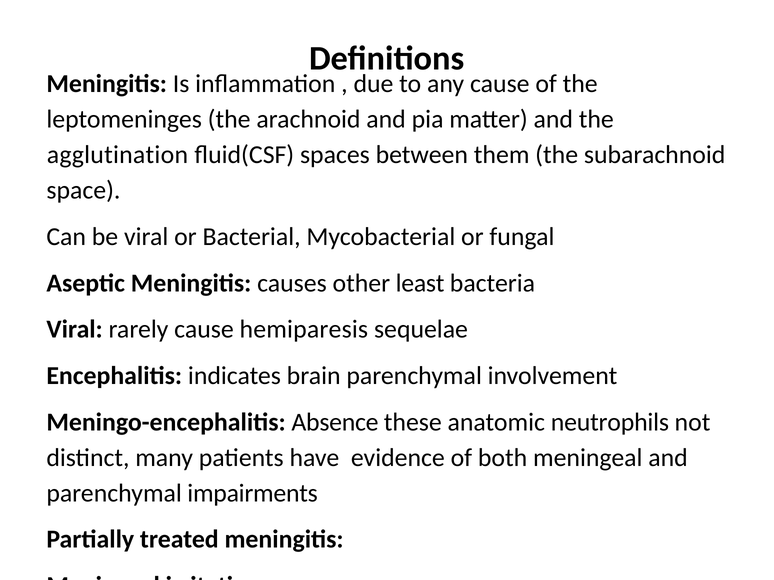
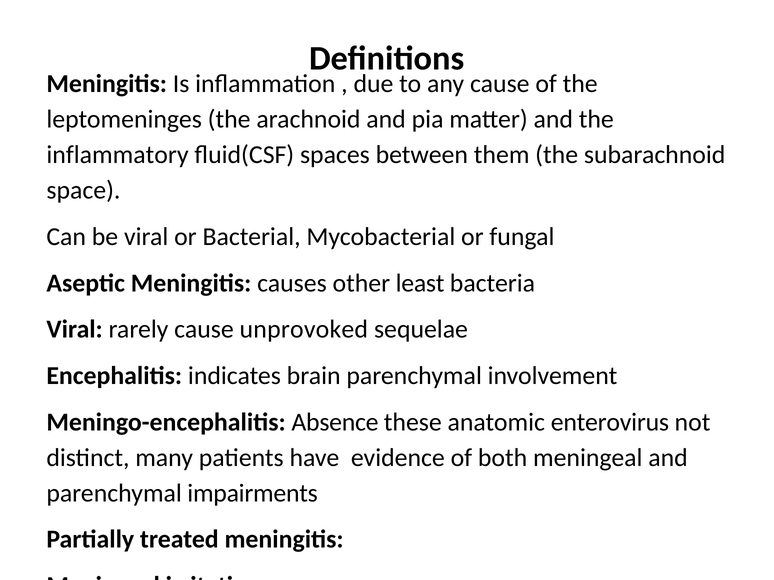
agglutination: agglutination -> inflammatory
hemiparesis: hemiparesis -> unprovoked
neutrophils: neutrophils -> enterovirus
